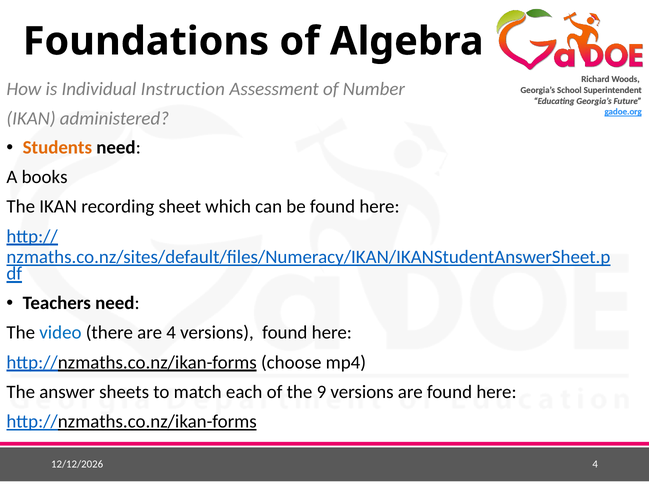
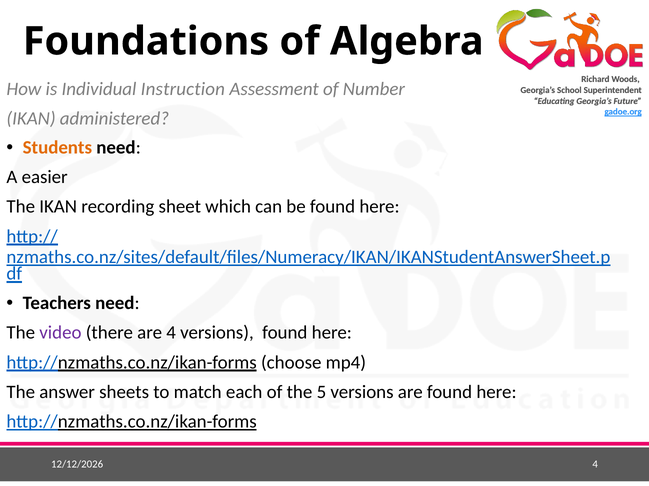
books: books -> easier
video colour: blue -> purple
9: 9 -> 5
